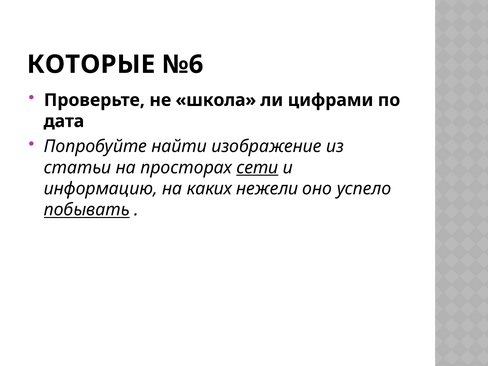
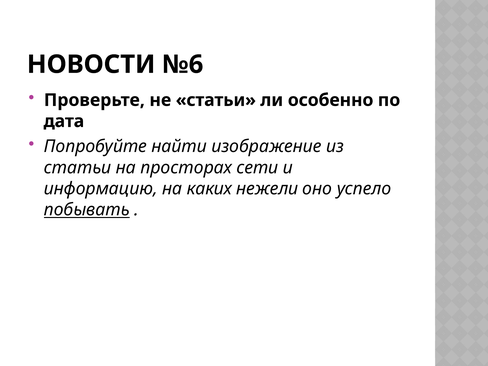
КОТОРЫЕ: КОТОРЫЕ -> НОВОСТИ
не школа: школа -> статьи
цифрами: цифрами -> особенно
сети underline: present -> none
